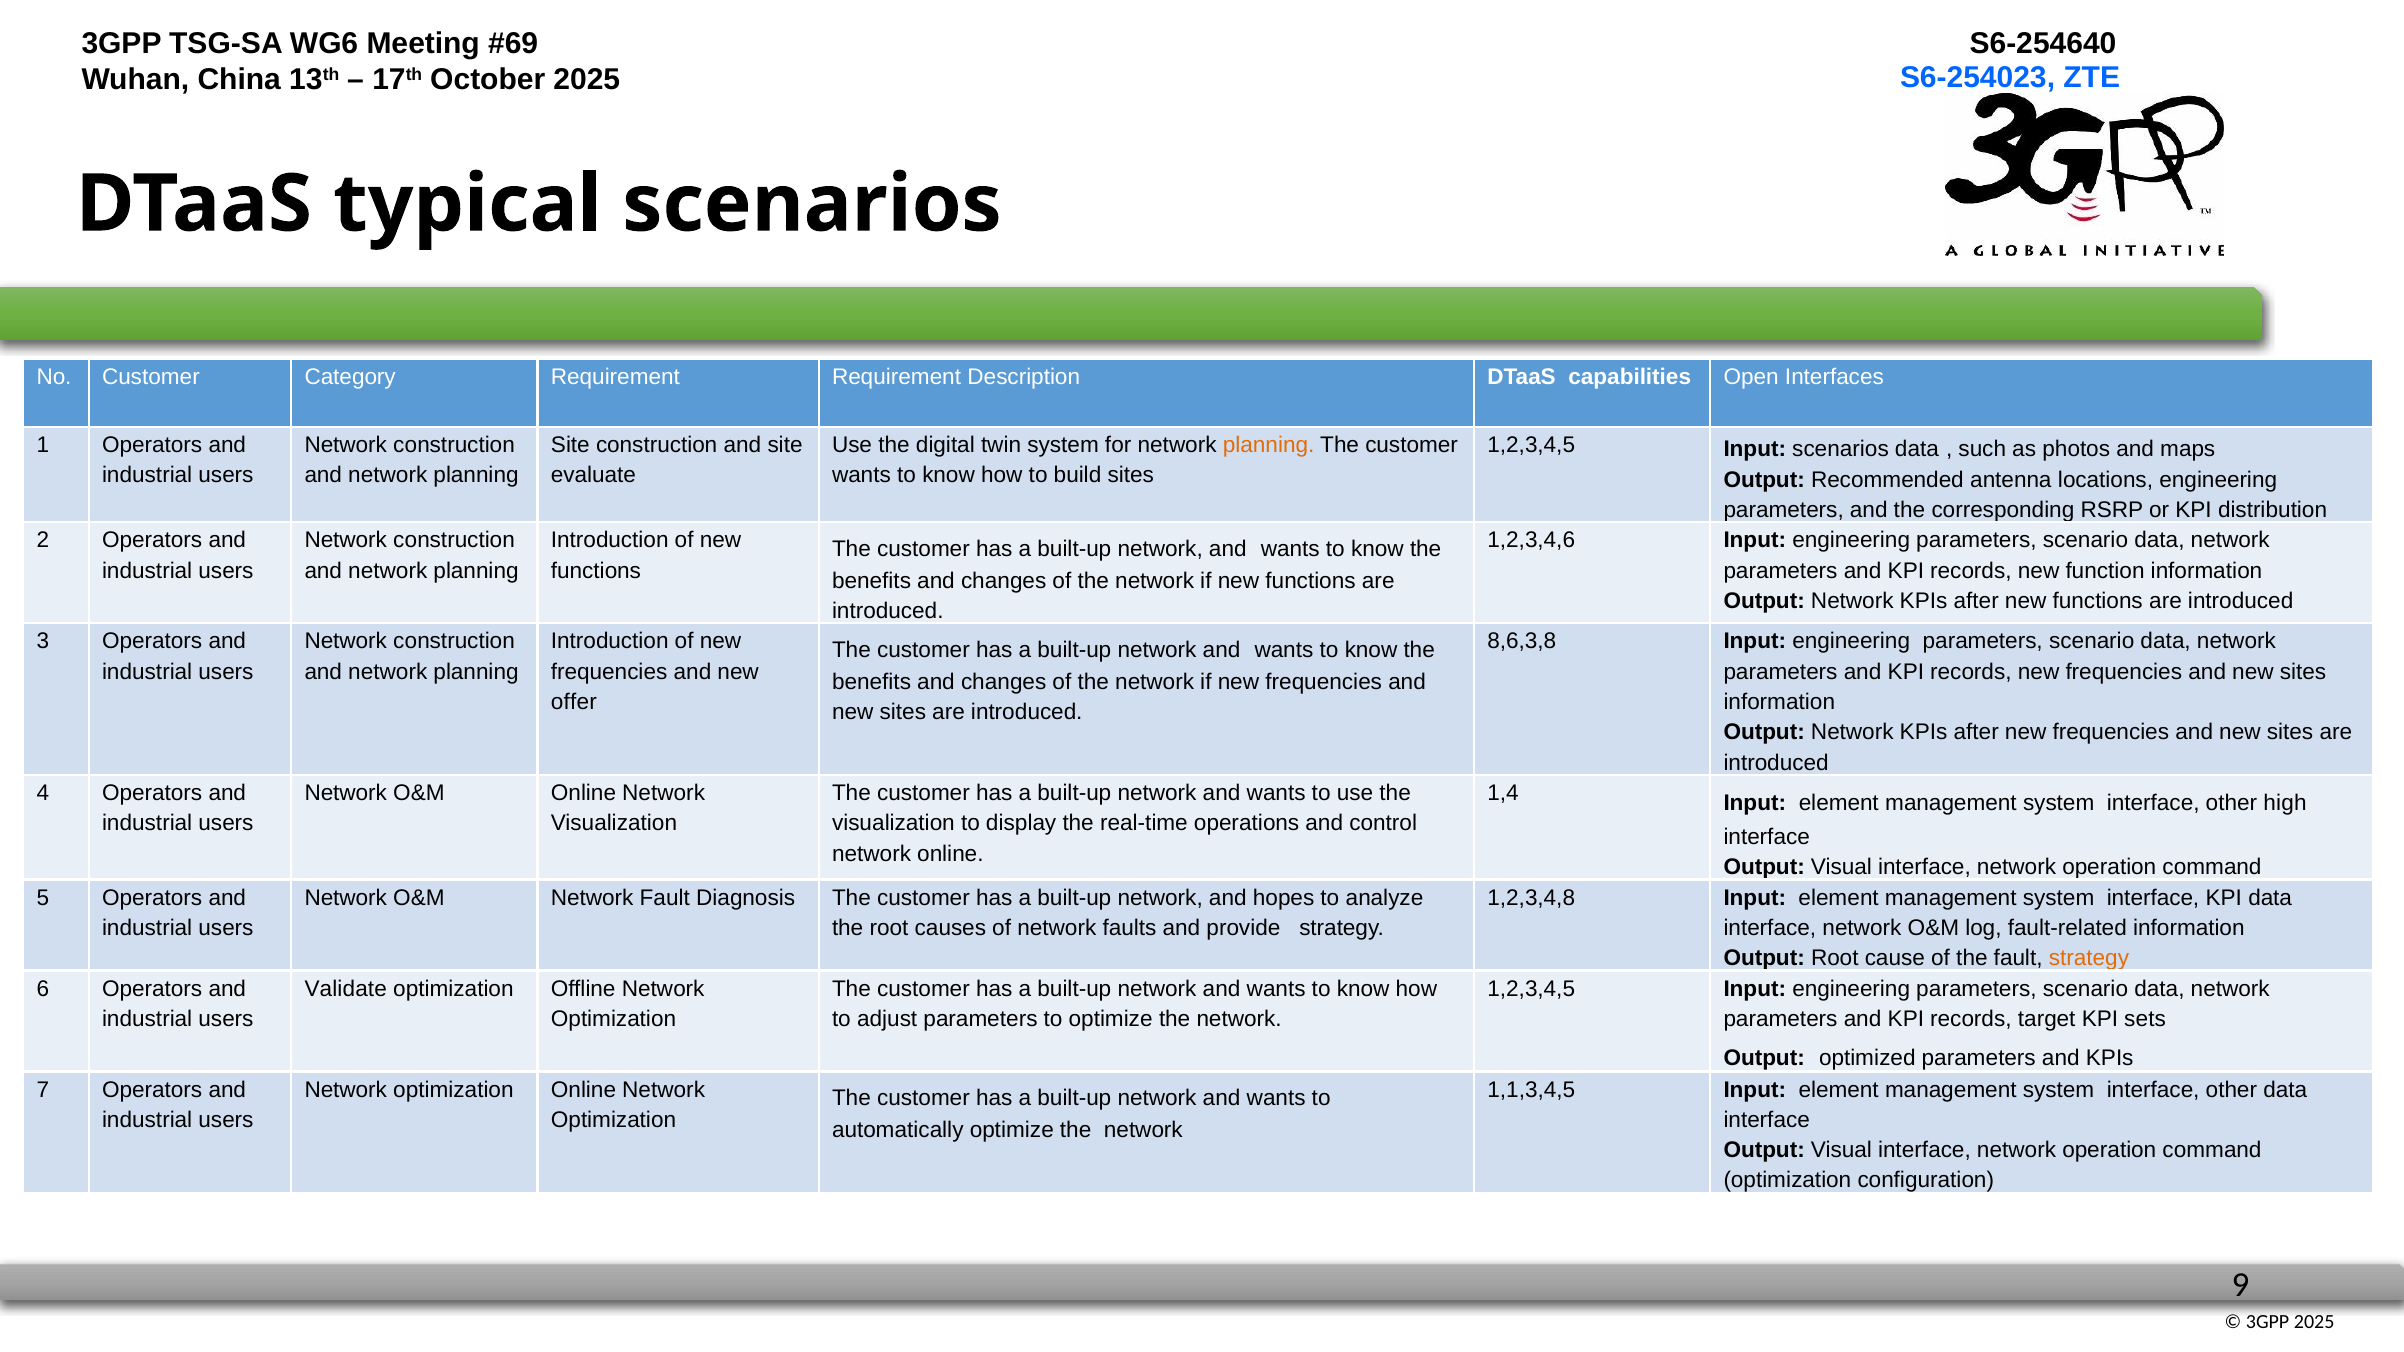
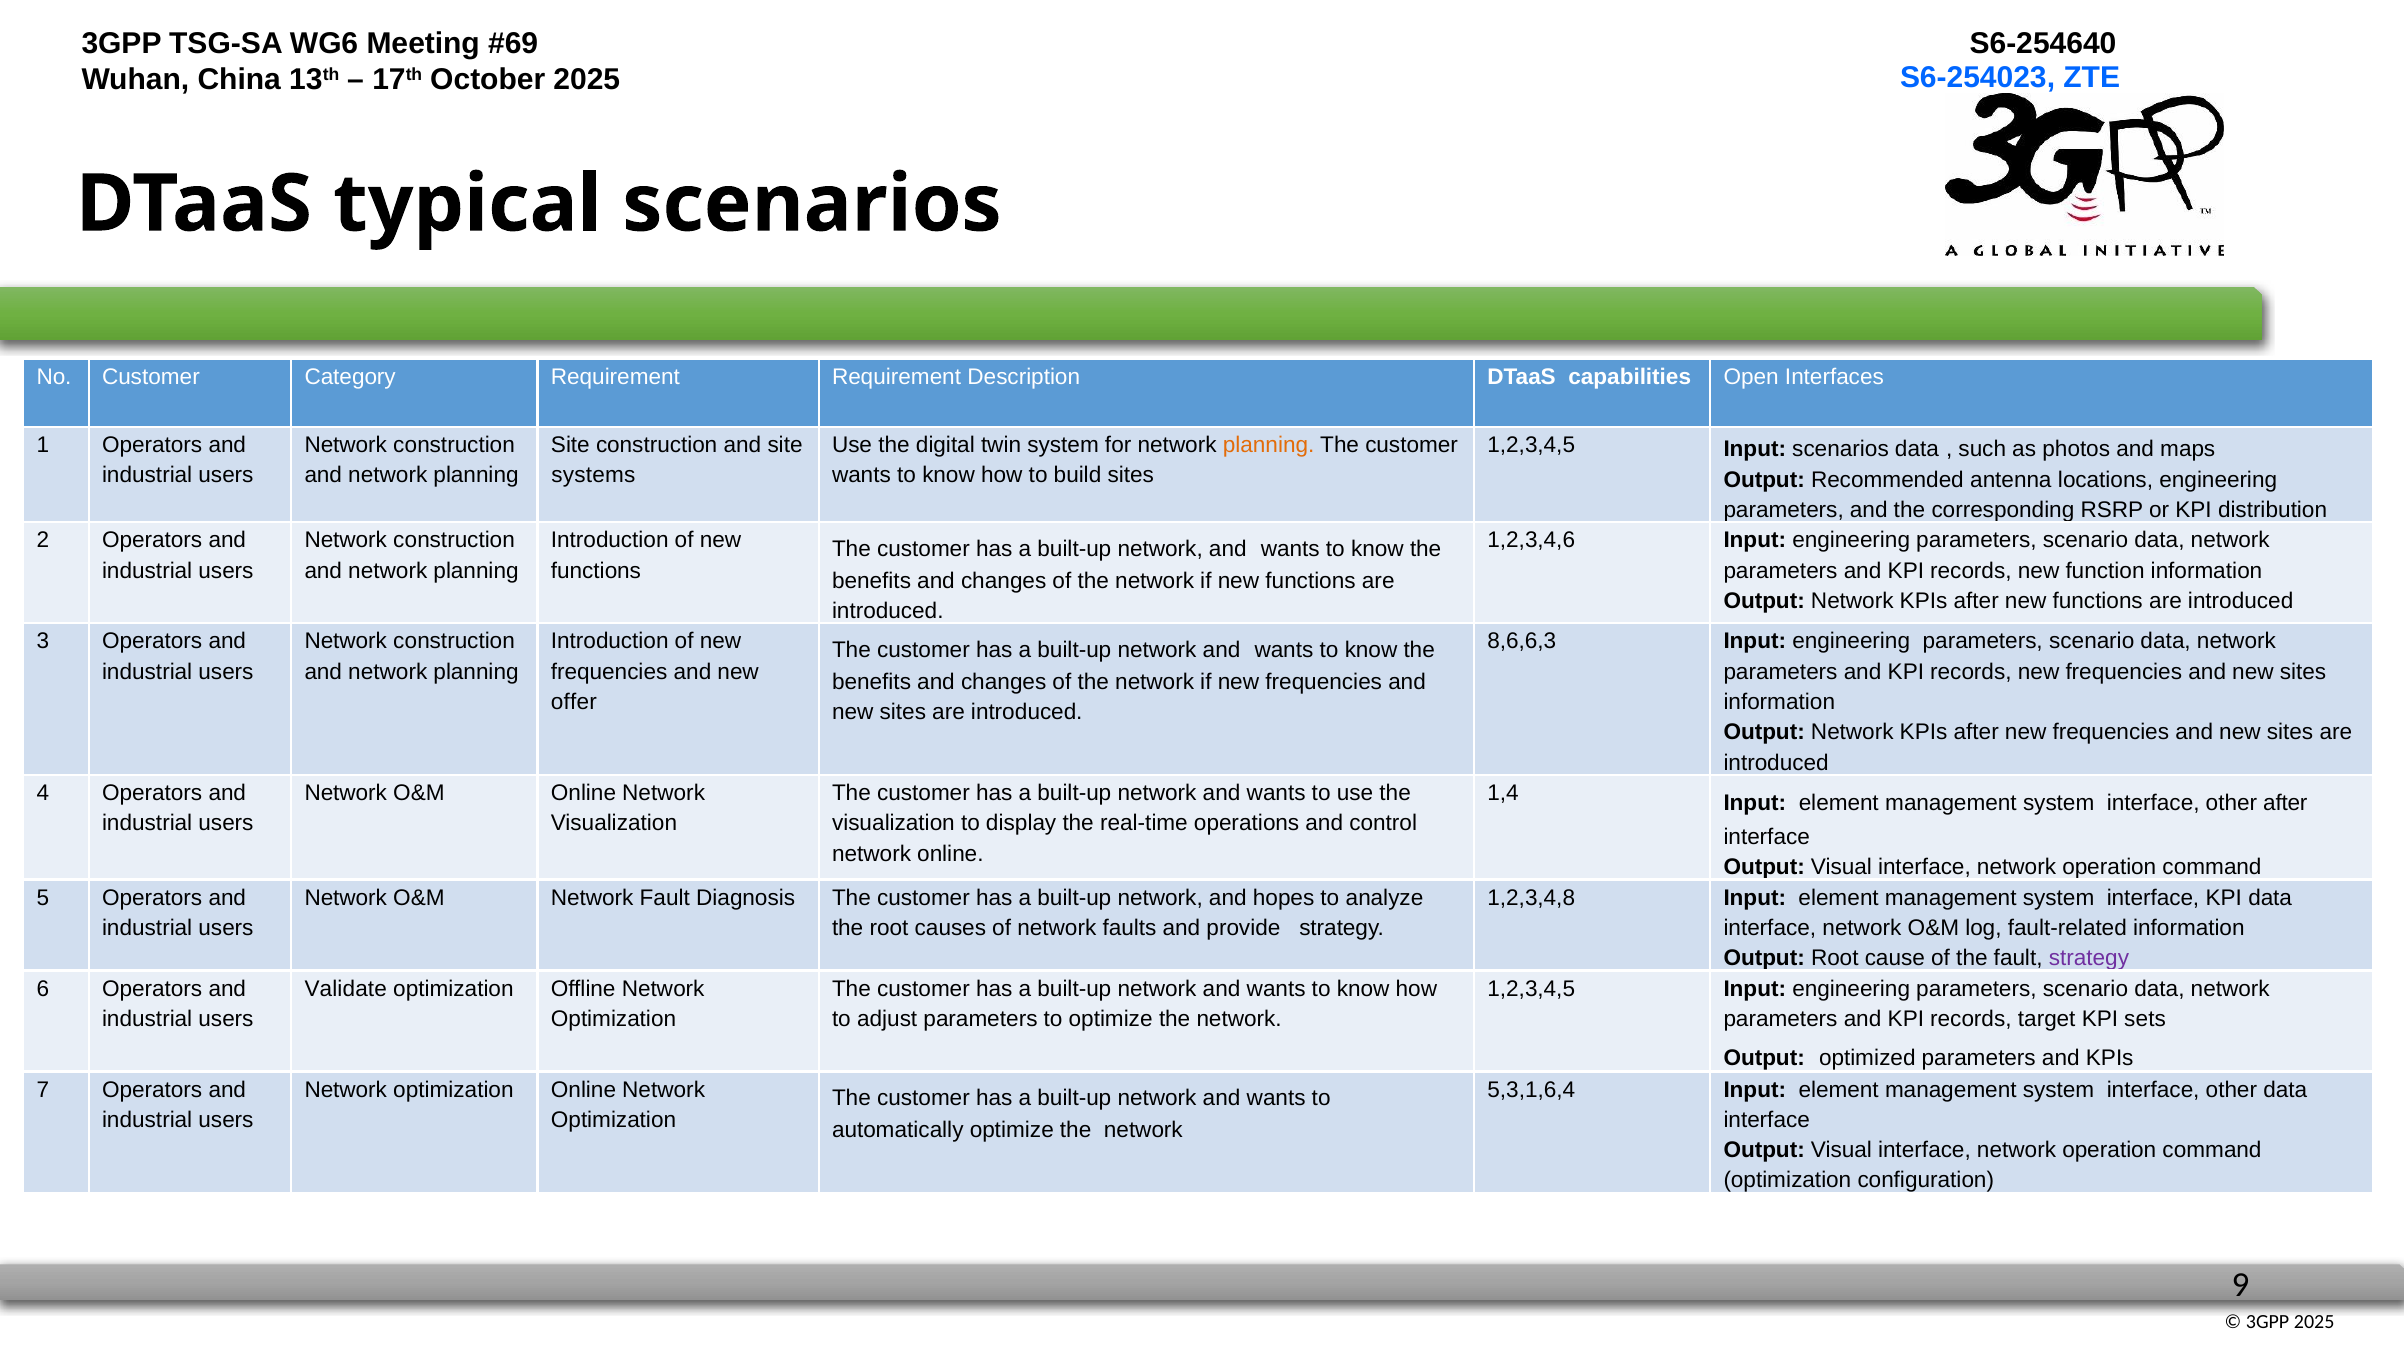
evaluate: evaluate -> systems
8,6,3,8: 8,6,3,8 -> 8,6,6,3
other high: high -> after
strategy at (2089, 958) colour: orange -> purple
1,1,3,4,5: 1,1,3,4,5 -> 5,3,1,6,4
